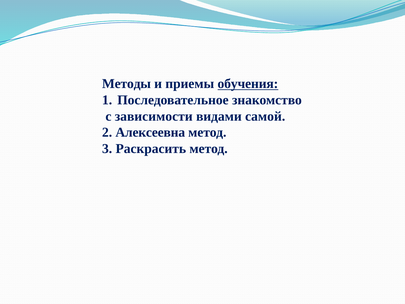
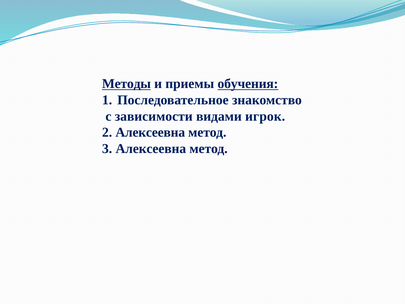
Методы underline: none -> present
самой: самой -> игрок
3 Раскрасить: Раскрасить -> Алексеевна
